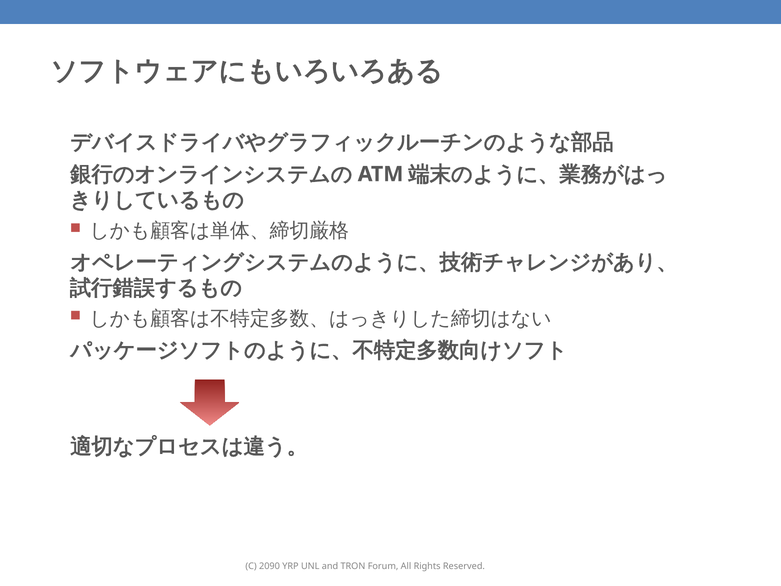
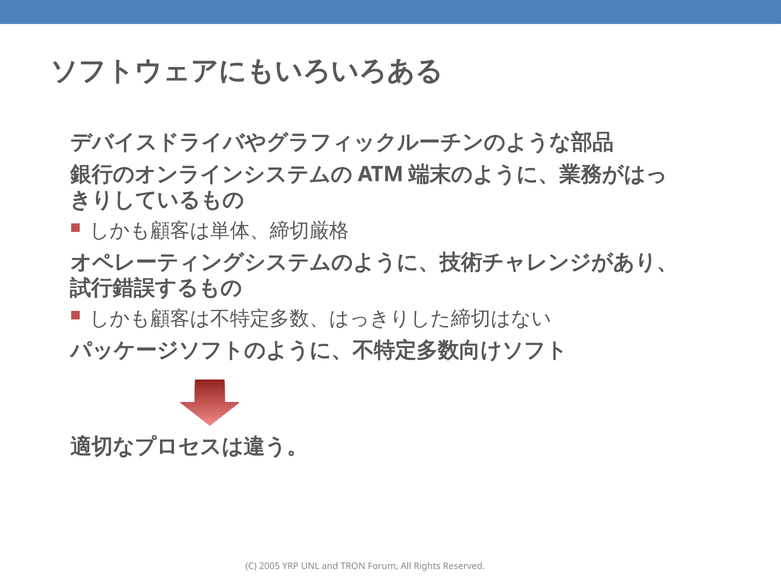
2090: 2090 -> 2005
